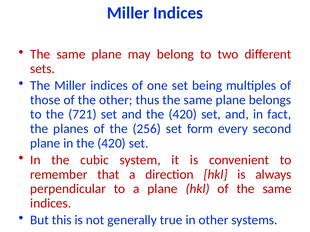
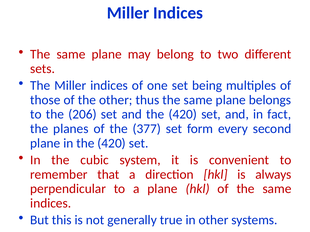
721: 721 -> 206
256: 256 -> 377
